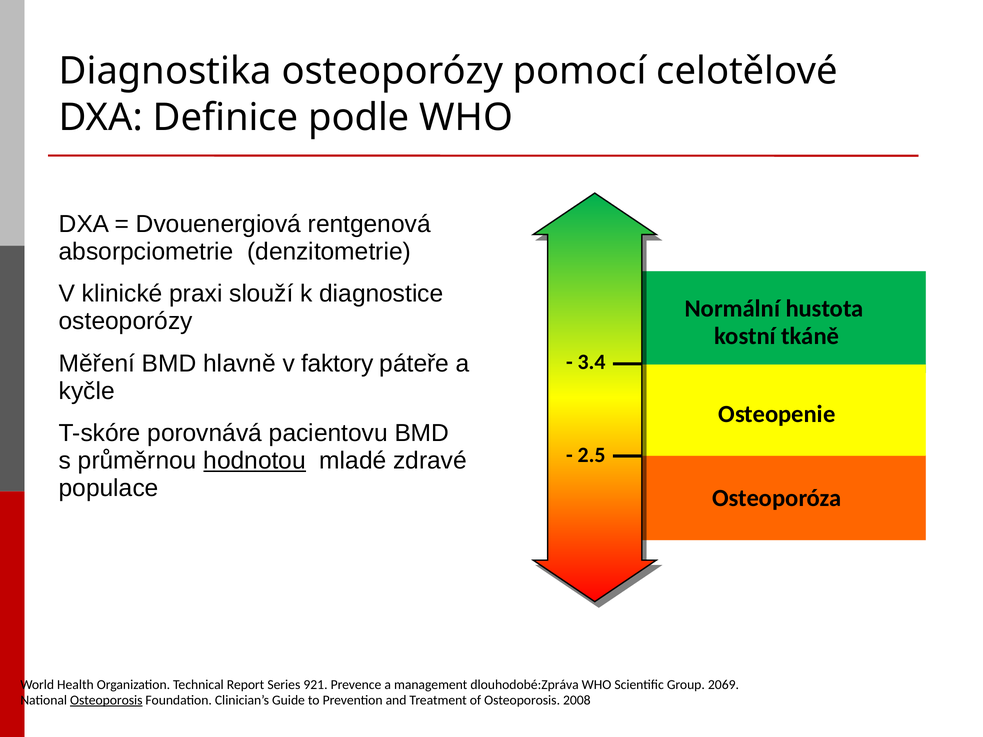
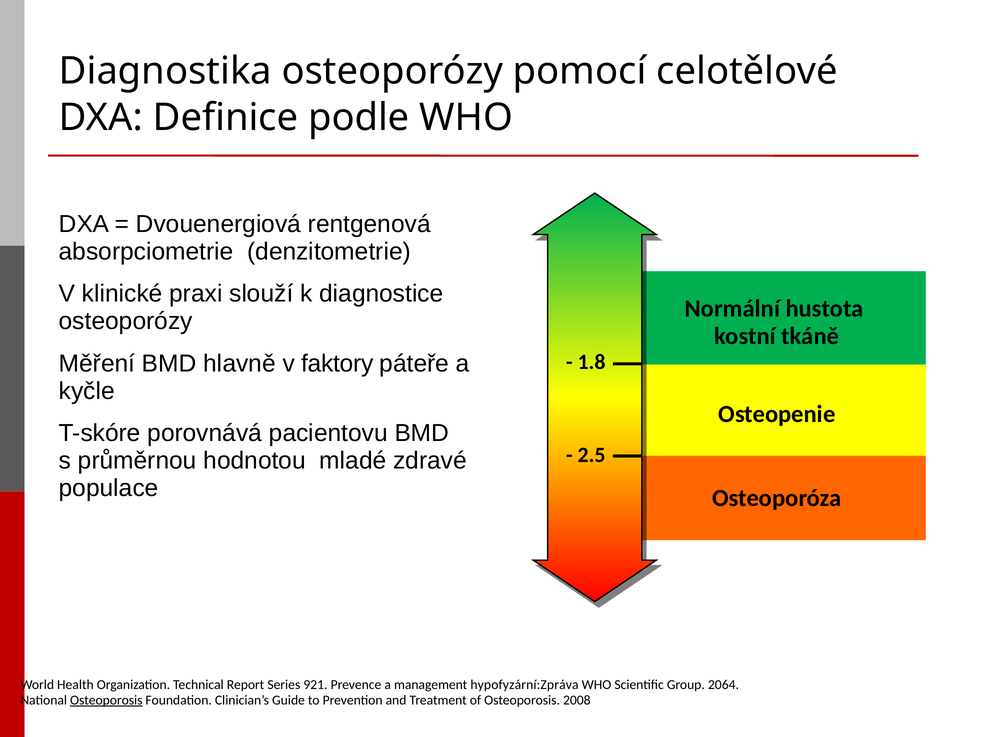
3.4: 3.4 -> 1.8
hodnotou underline: present -> none
dlouhodobé:Zpráva: dlouhodobé:Zpráva -> hypofyzární:Zpráva
2069: 2069 -> 2064
